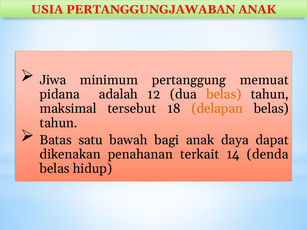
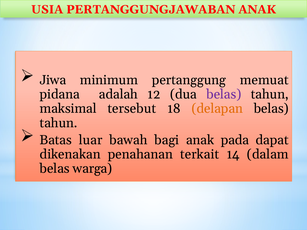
belas at (224, 94) colour: orange -> purple
satu: satu -> luar
daya: daya -> pada
denda: denda -> dalam
hidup: hidup -> warga
